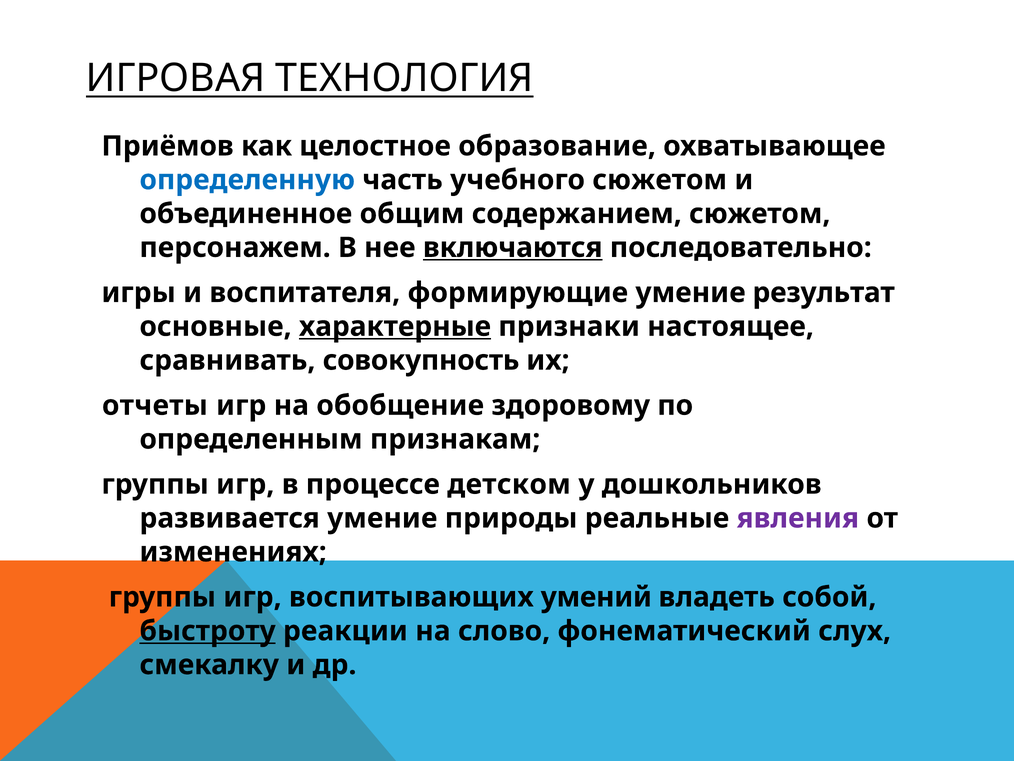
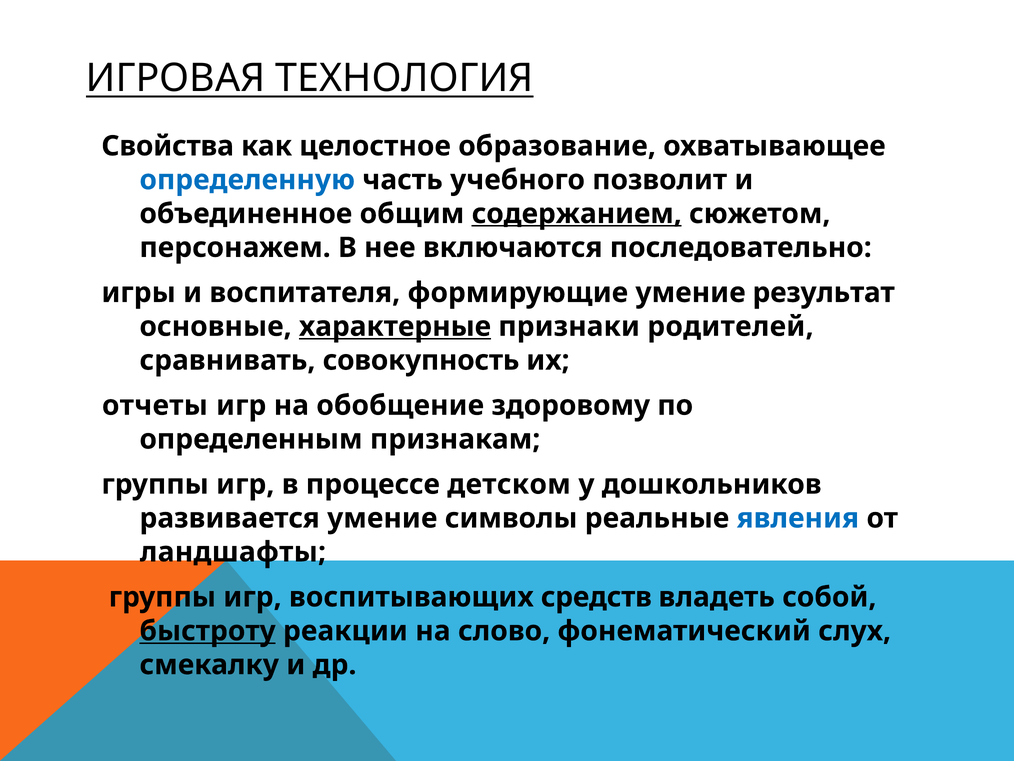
Приёмов: Приёмов -> Свойства
учебного сюжетом: сюжетом -> позволит
содержанием underline: none -> present
включаются underline: present -> none
настоящее: настоящее -> родителей
природы: природы -> символы
явления colour: purple -> blue
изменениях: изменениях -> ландшафты
умений: умений -> средств
